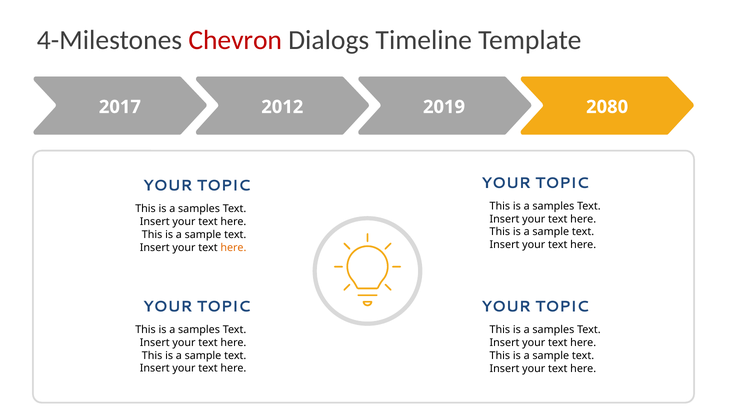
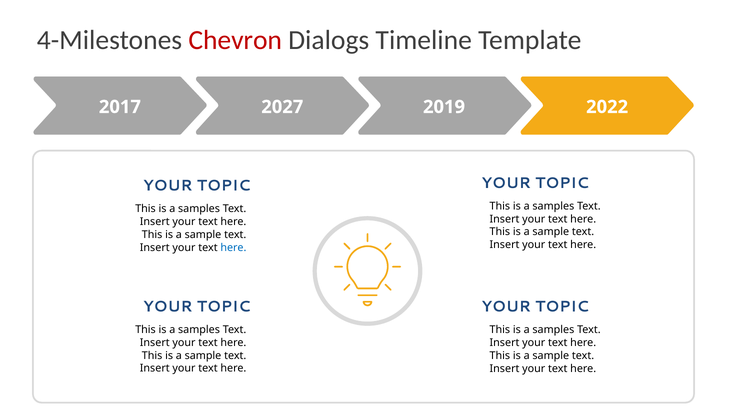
2012: 2012 -> 2027
2080: 2080 -> 2022
here at (233, 248) colour: orange -> blue
